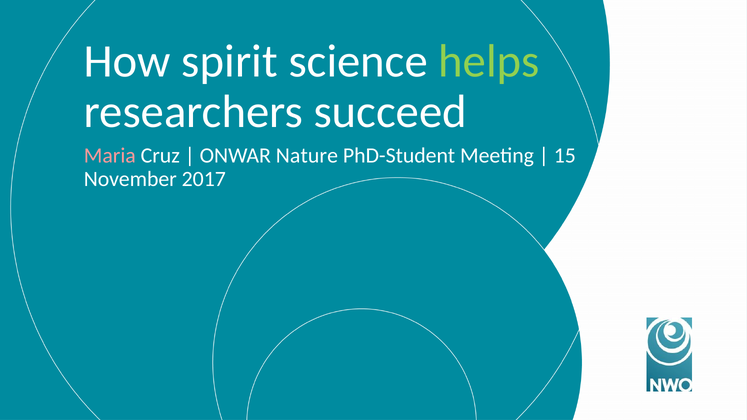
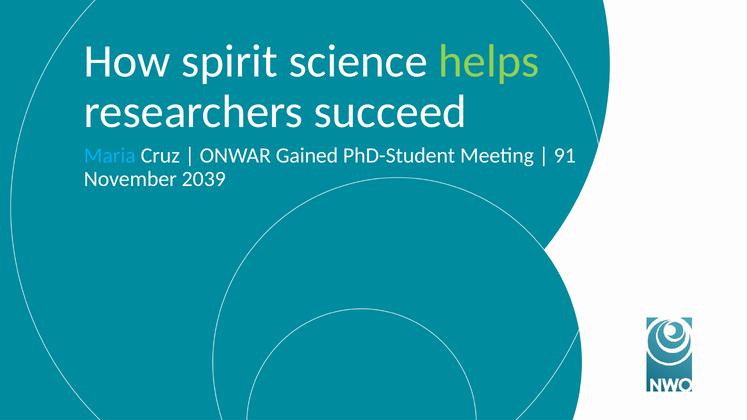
Maria colour: pink -> light blue
Nature: Nature -> Gained
15: 15 -> 91
2017: 2017 -> 2039
